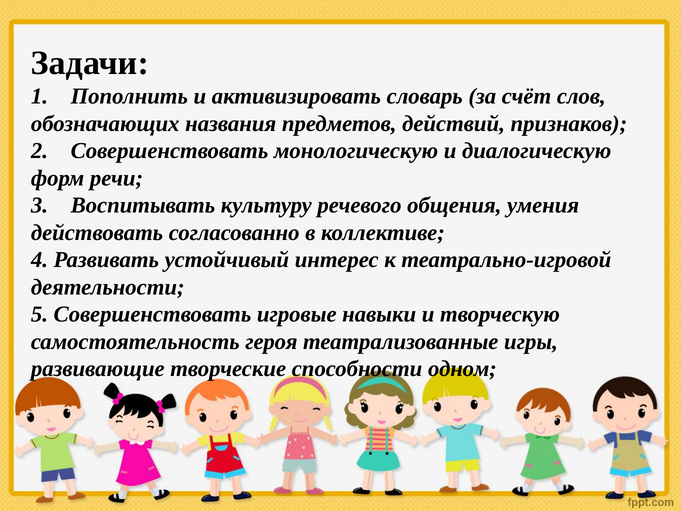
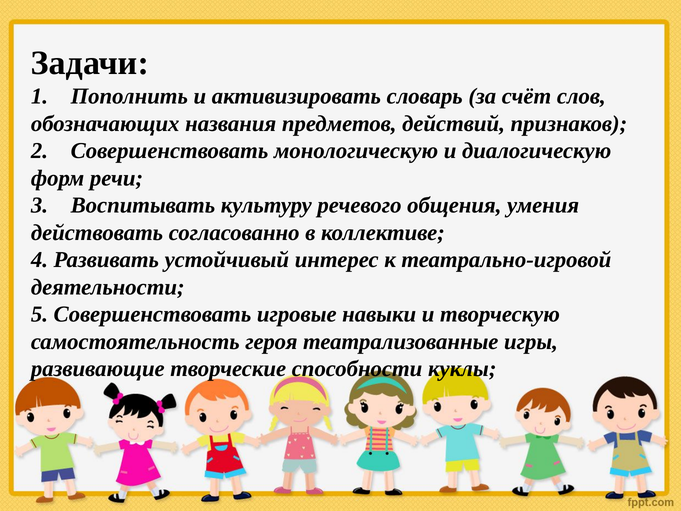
одном: одном -> куклы
